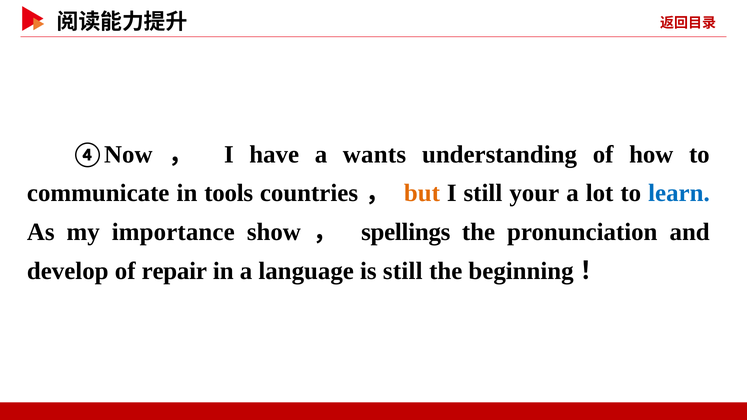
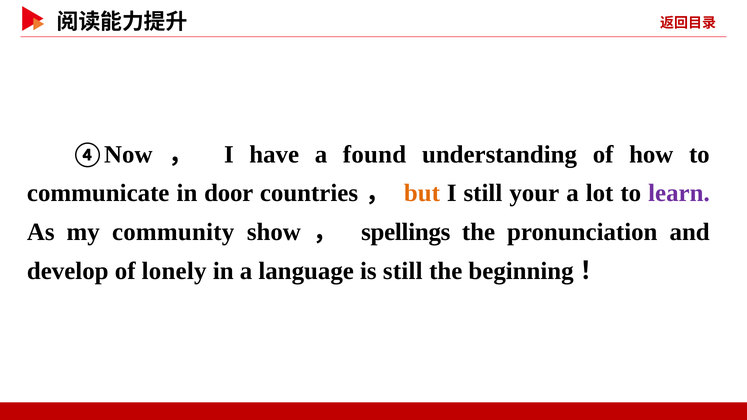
wants: wants -> found
tools: tools -> door
learn colour: blue -> purple
importance: importance -> community
repair: repair -> lonely
